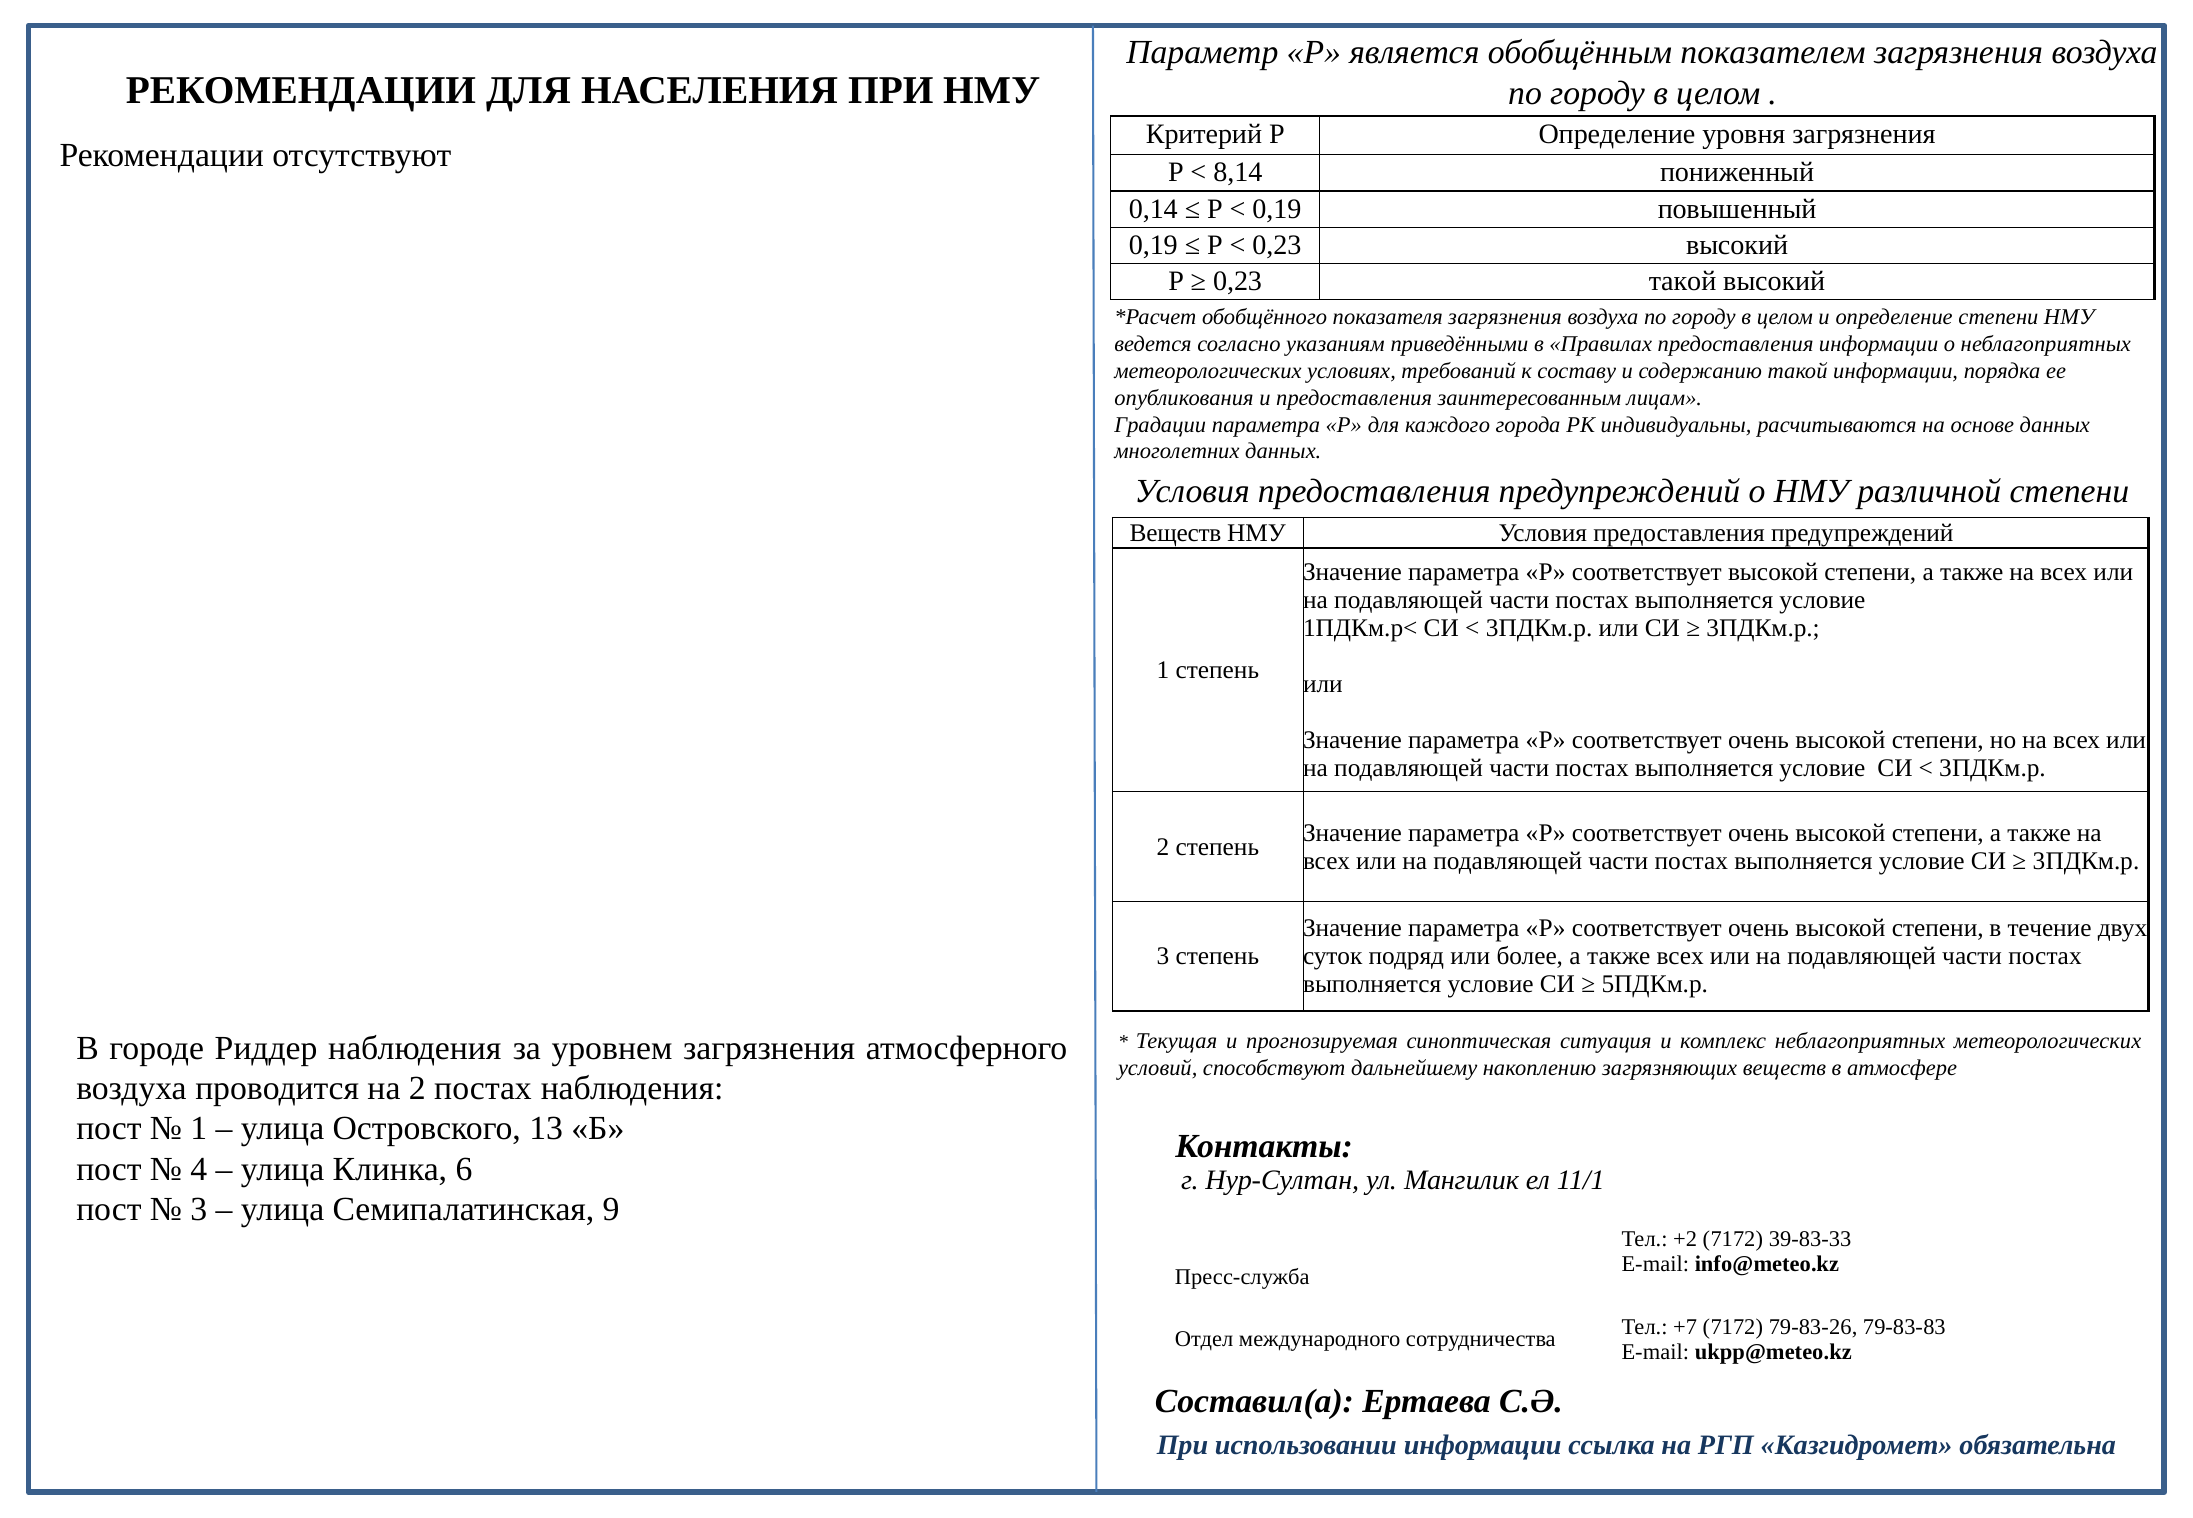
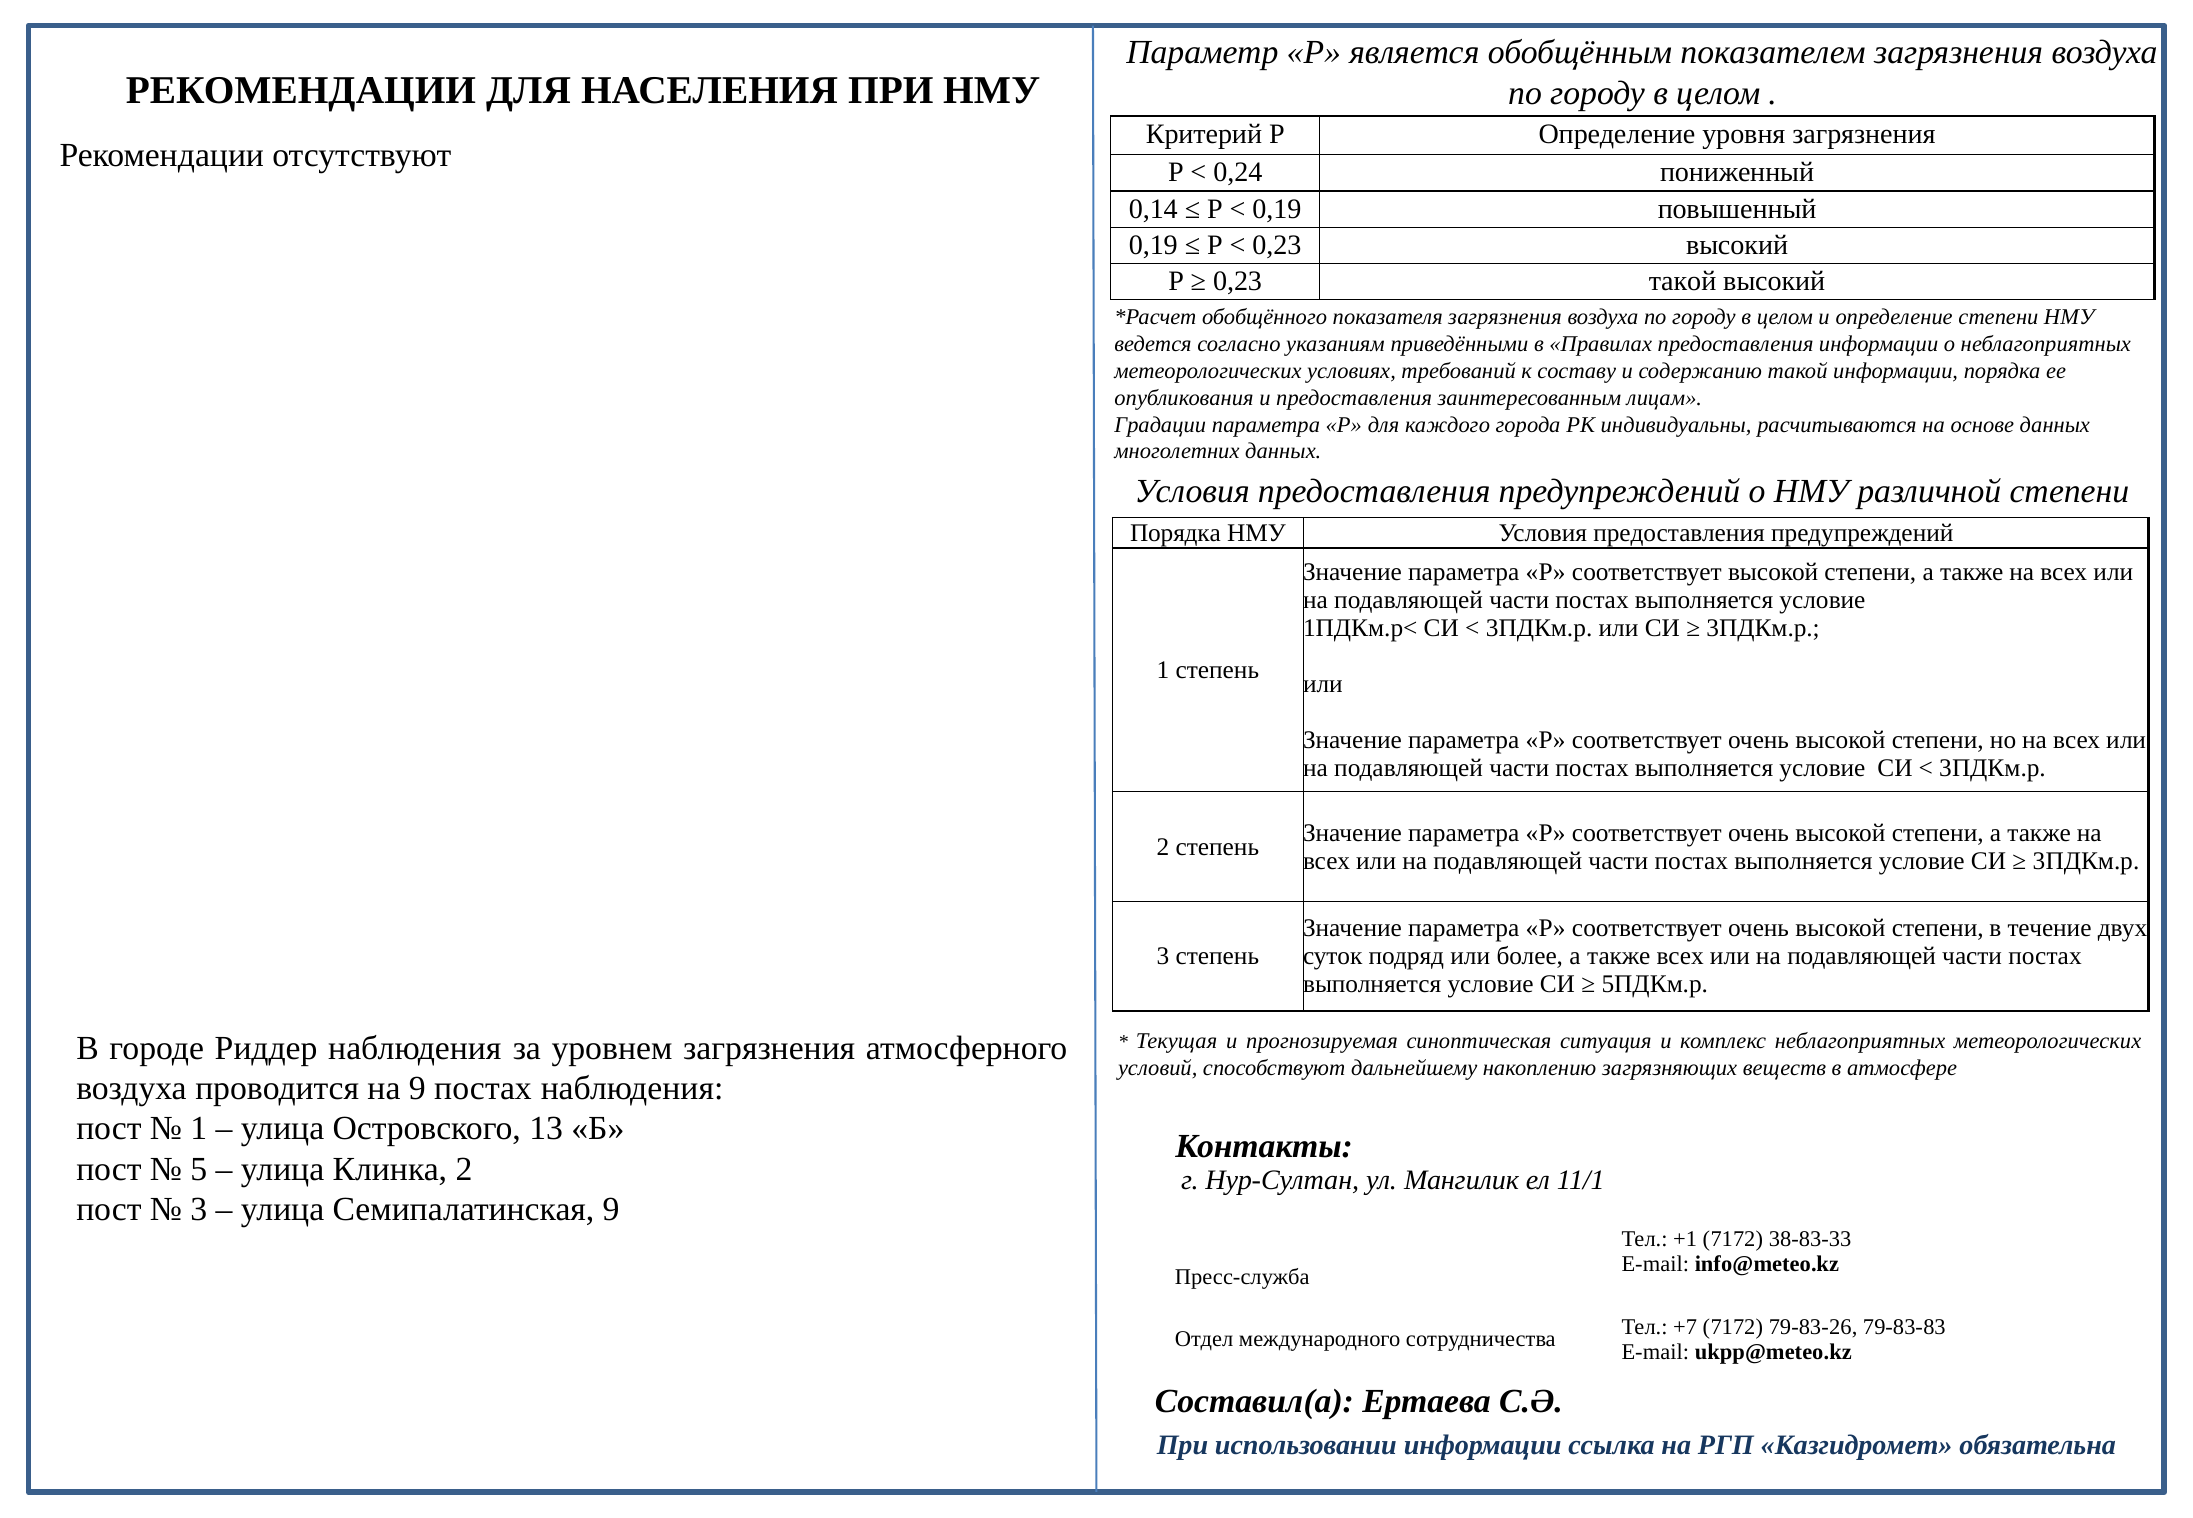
8,14: 8,14 -> 0,24
Веществ at (1175, 533): Веществ -> Порядка
на 2: 2 -> 9
4: 4 -> 5
Клинка 6: 6 -> 2
+2: +2 -> +1
39-83-33: 39-83-33 -> 38-83-33
